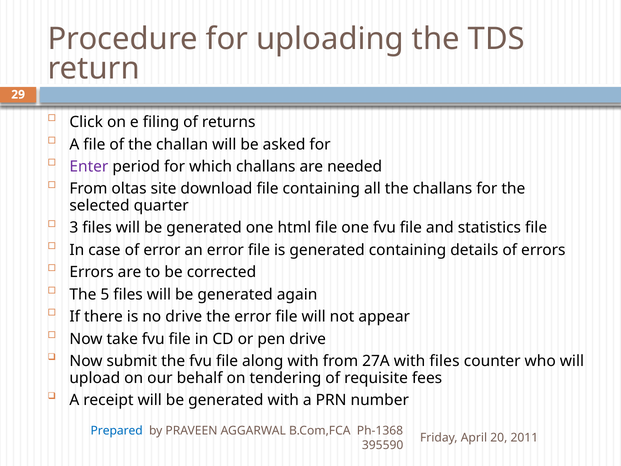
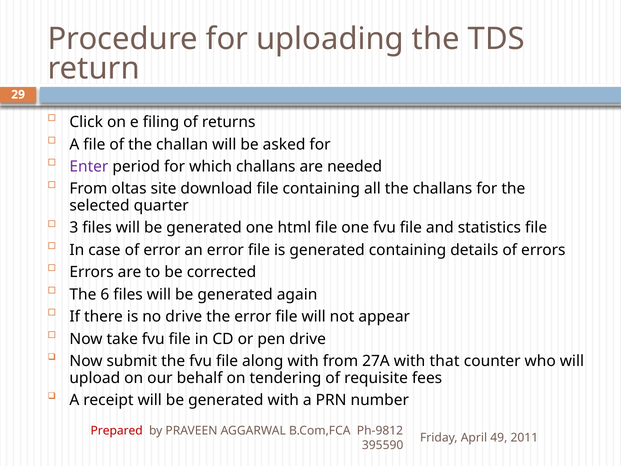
5: 5 -> 6
with files: files -> that
Prepared colour: blue -> red
Ph-1368: Ph-1368 -> Ph-9812
20: 20 -> 49
